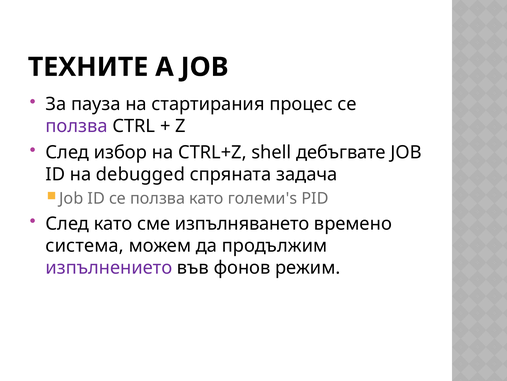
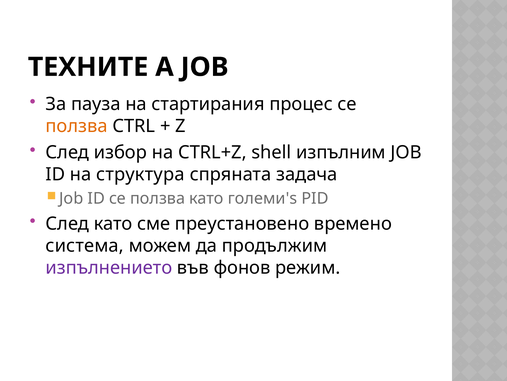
ползва at (77, 126) colour: purple -> orange
дебъгвате: дебъгвате -> изпълним
debugged: debugged -> структура
изпълняването: изпълняването -> преустановено
